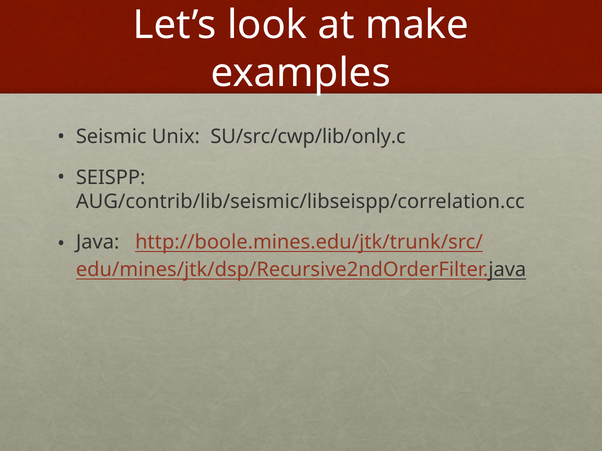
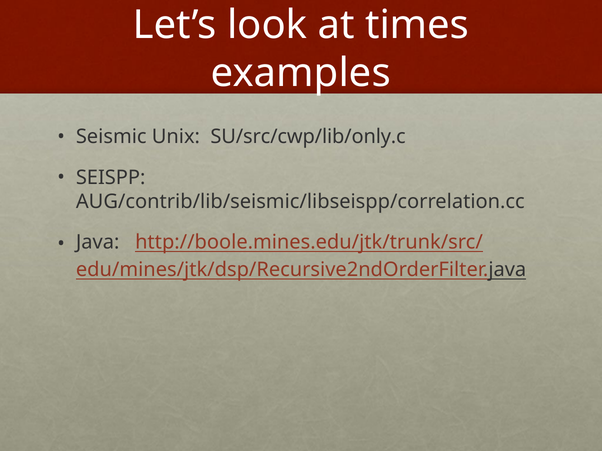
make: make -> times
